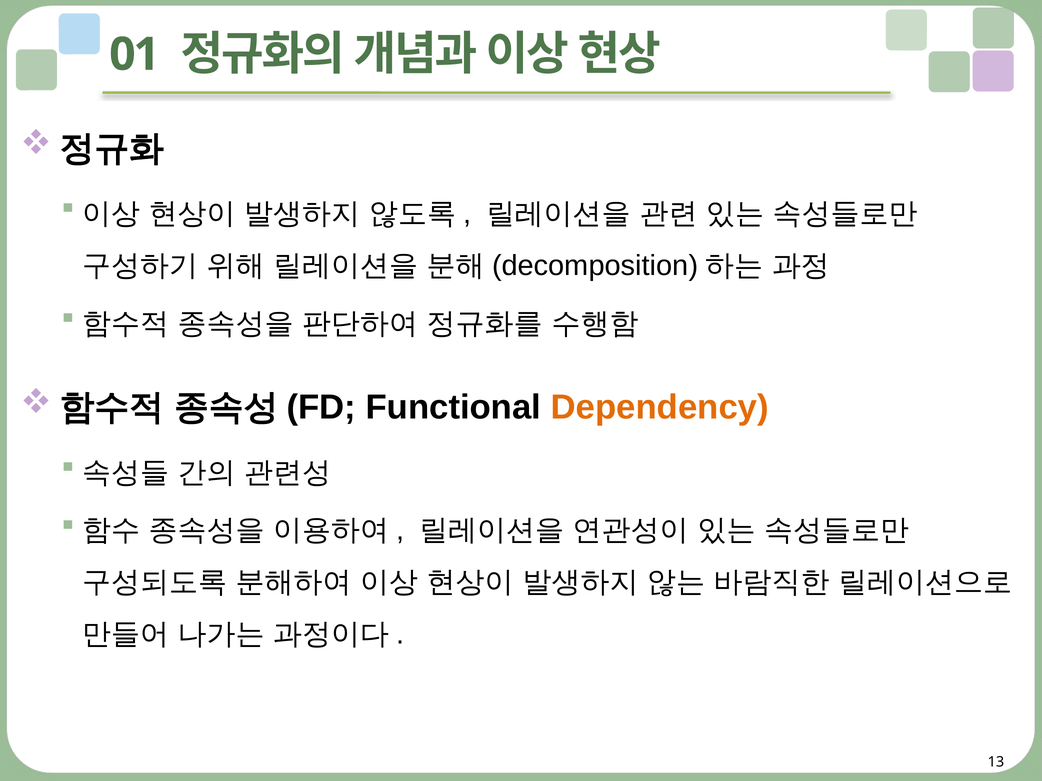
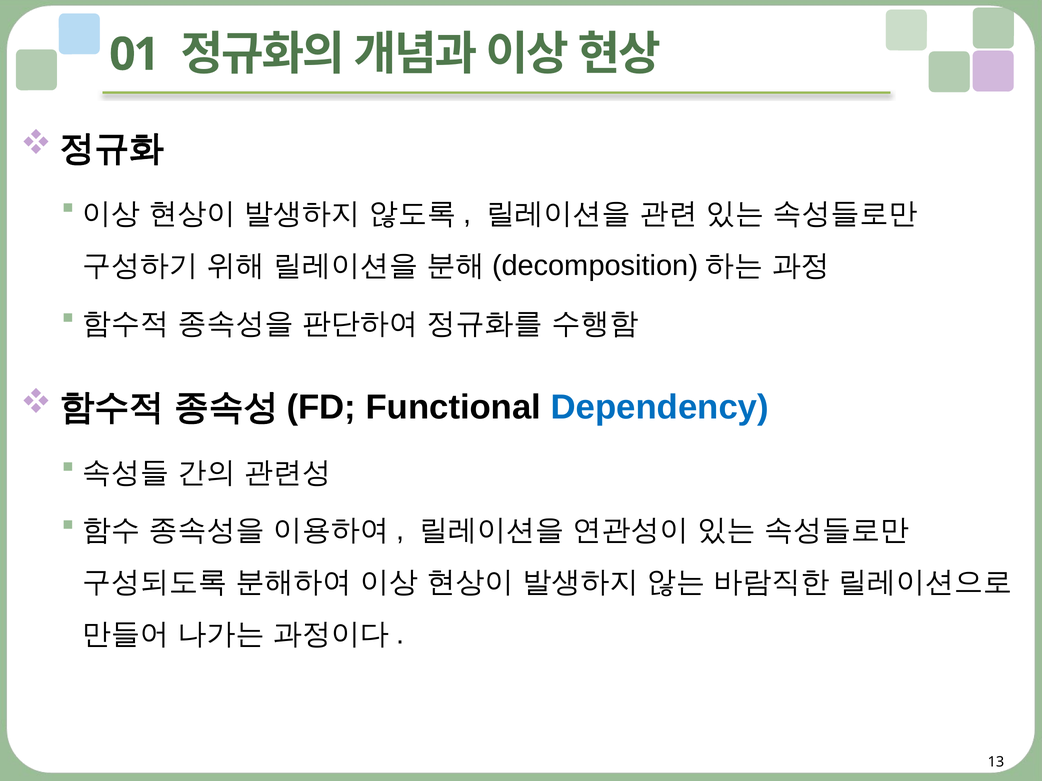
Dependency colour: orange -> blue
